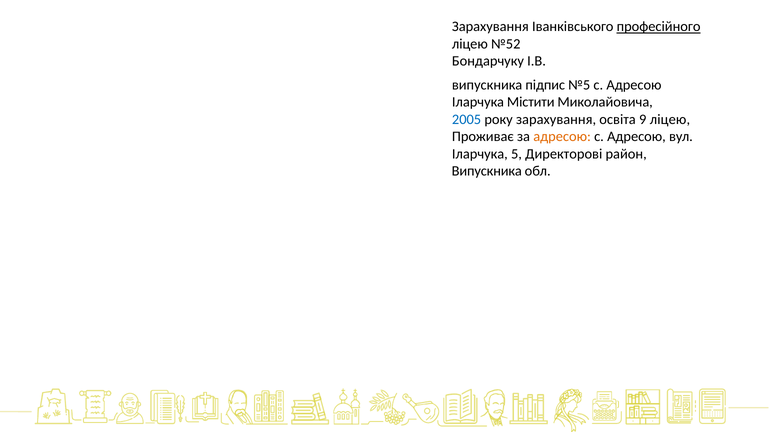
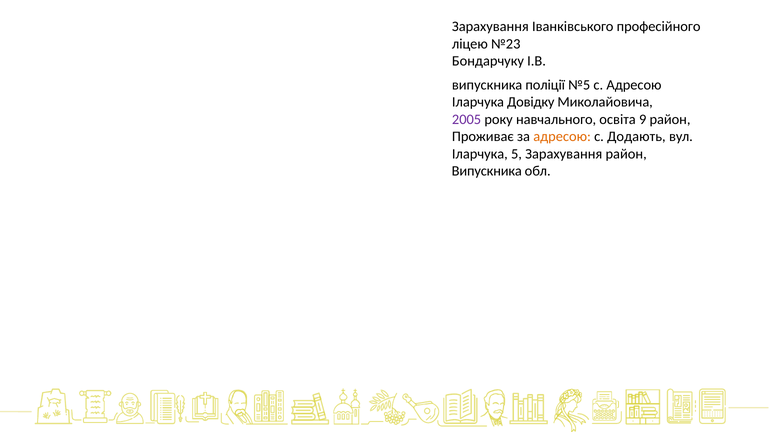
професійного underline: present -> none
№52: №52 -> №23
підпис: підпис -> поліції
Містити: Містити -> Довідку
2005 colour: blue -> purple
року зарахування: зарахування -> навчального
9 ліцею: ліцею -> район
Адресою at (636, 137): Адресою -> Додають
5 Директорові: Директорові -> Зарахування
